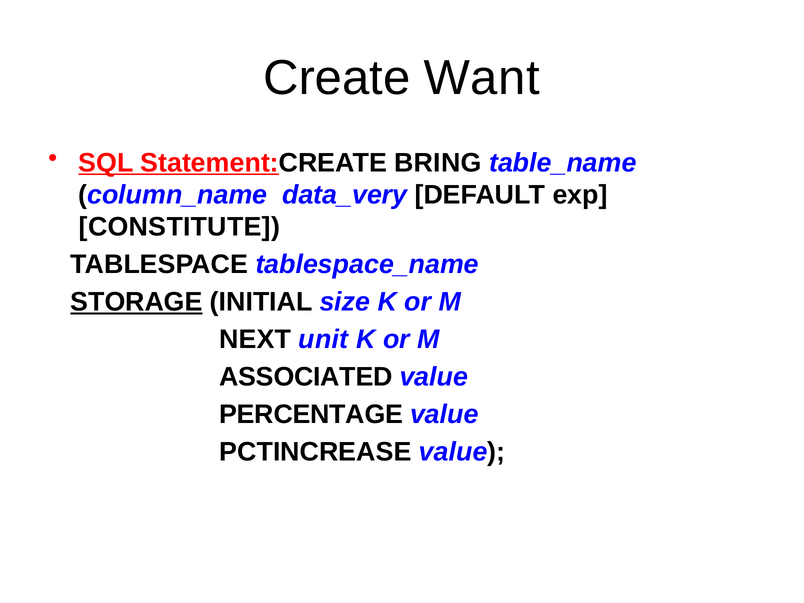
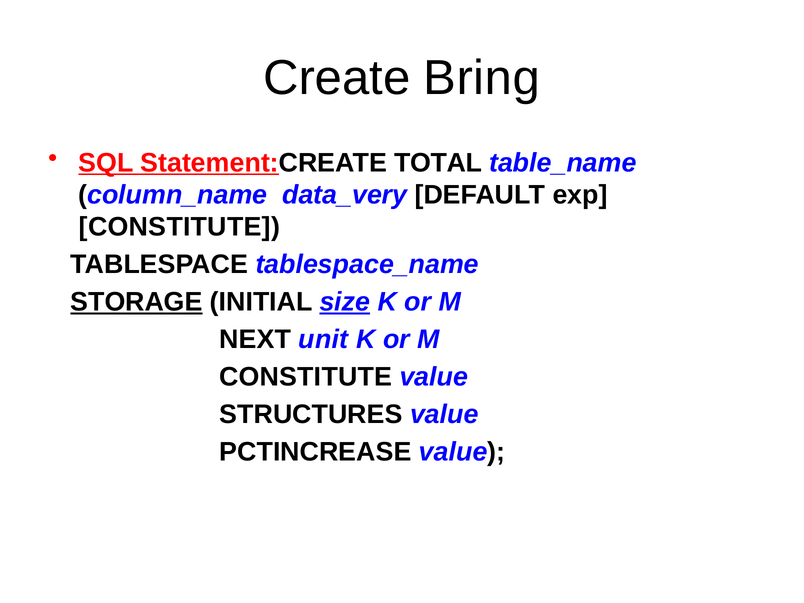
Want: Want -> Bring
BRING: BRING -> TOTAL
size underline: none -> present
ASSOCIATED at (306, 377): ASSOCIATED -> CONSTITUTE
PERCENTAGE: PERCENTAGE -> STRUCTURES
